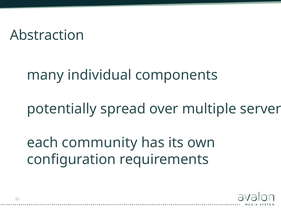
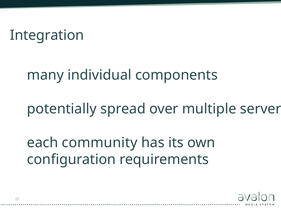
Abstraction: Abstraction -> Integration
